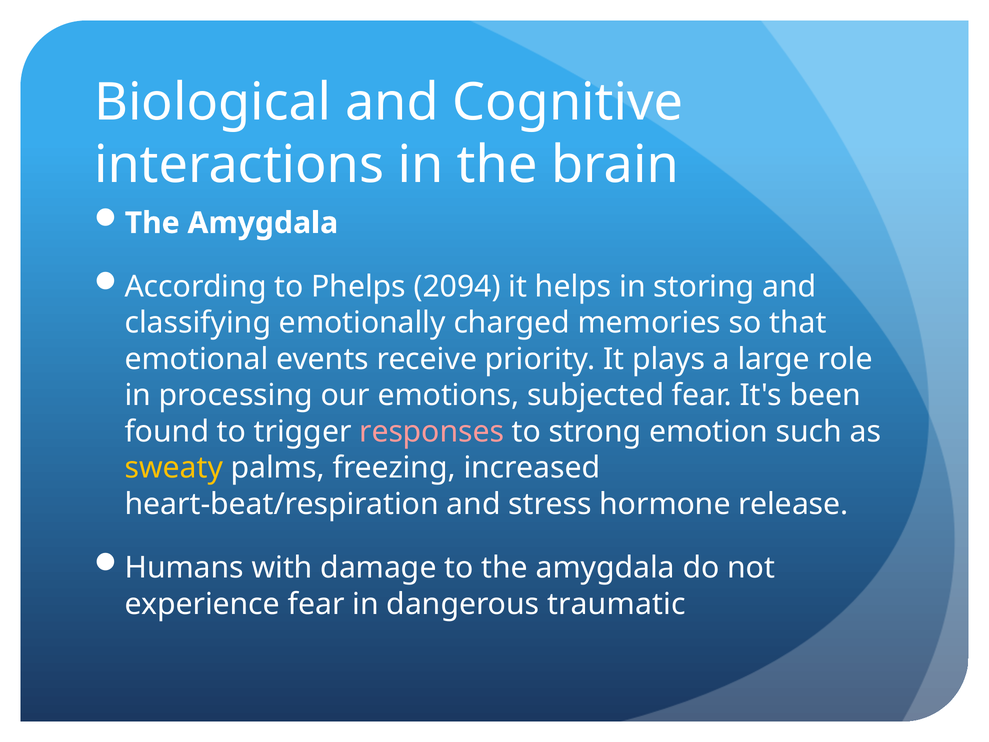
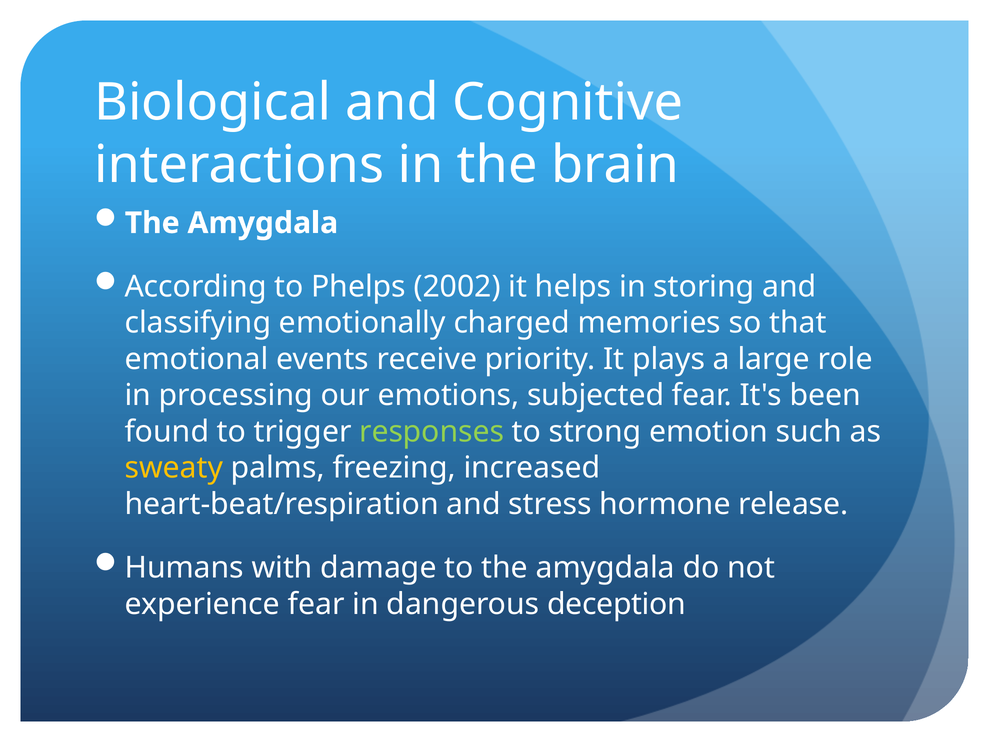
2094: 2094 -> 2002
responses colour: pink -> light green
traumatic: traumatic -> deception
